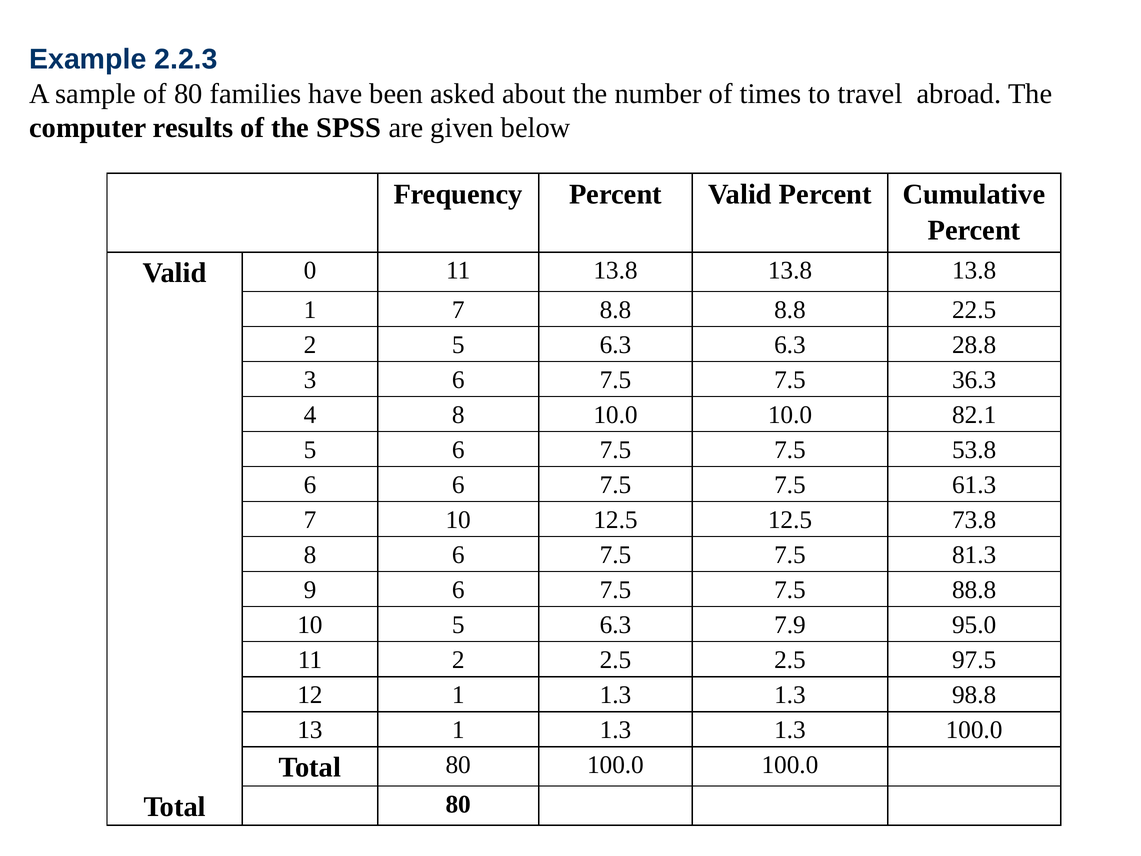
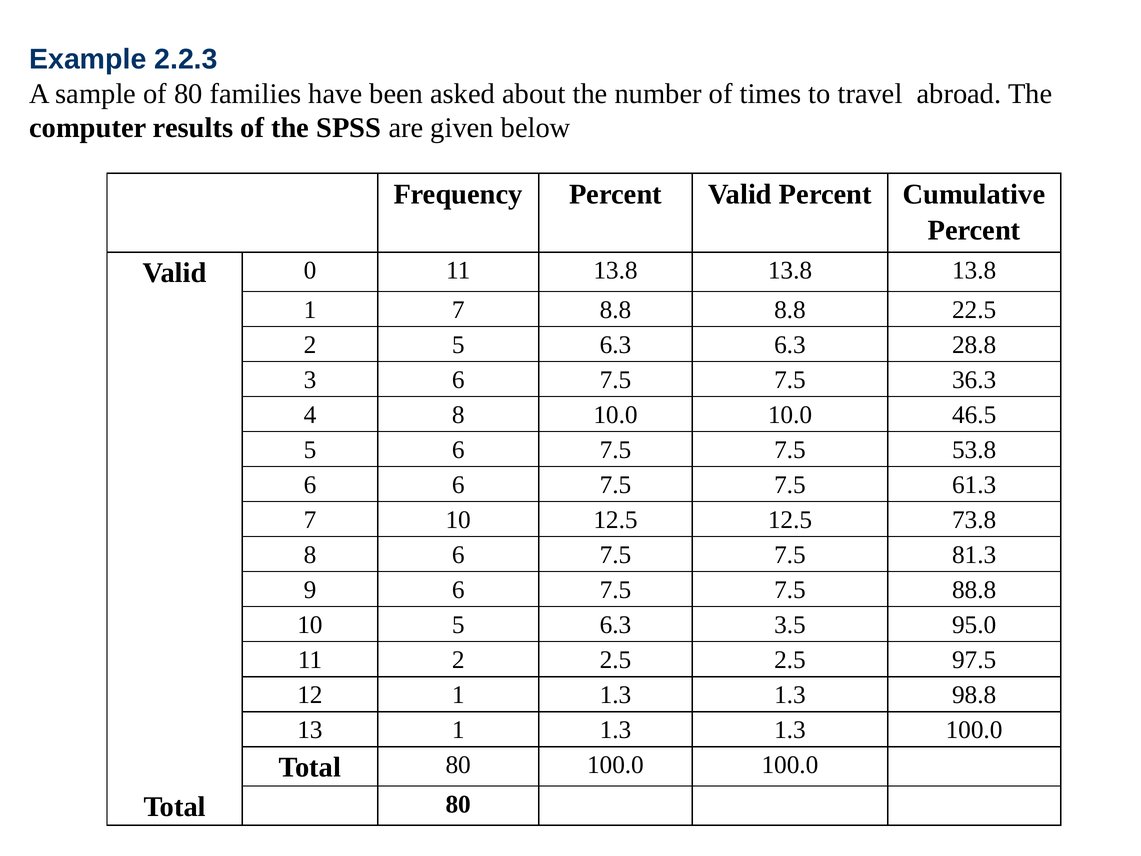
82.1: 82.1 -> 46.5
7.9: 7.9 -> 3.5
